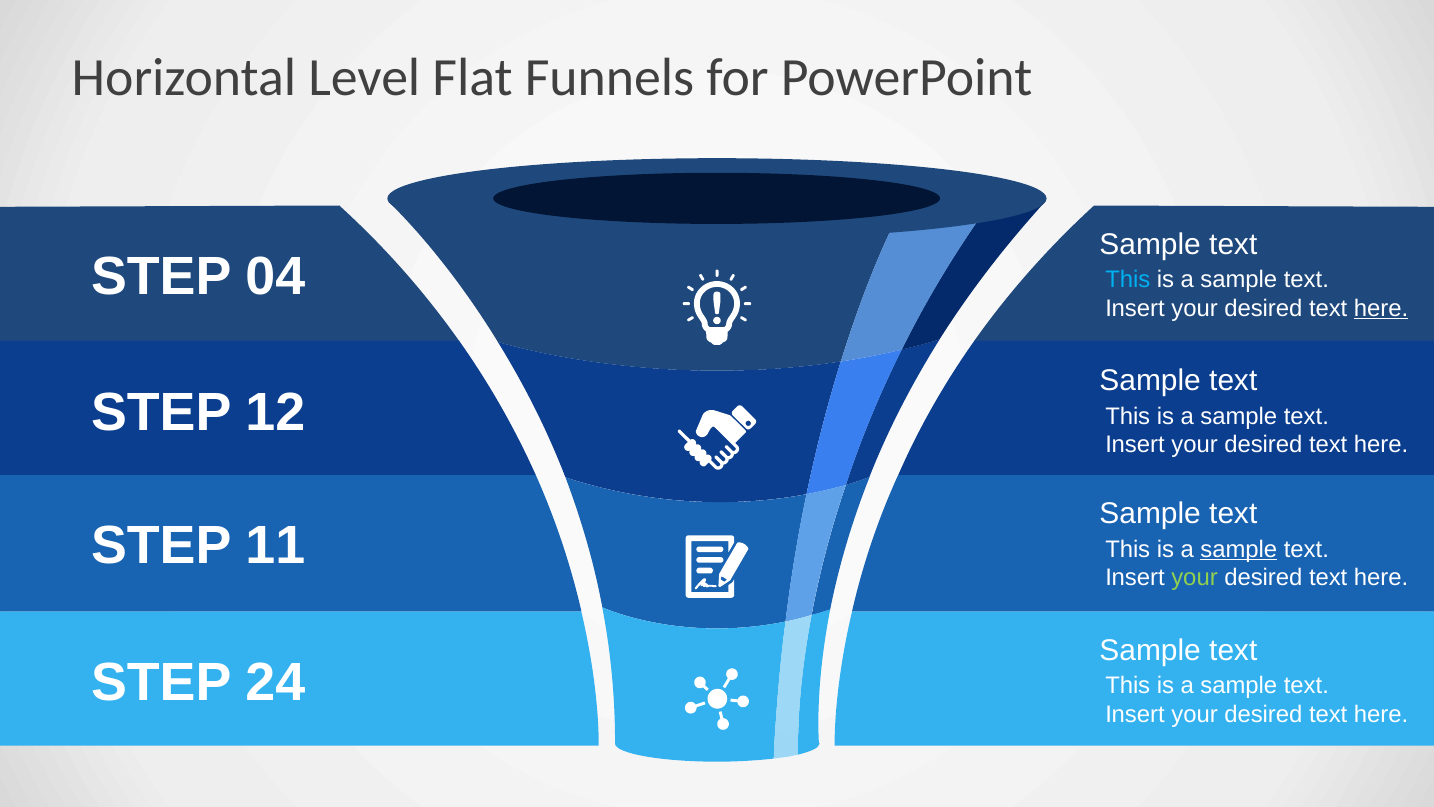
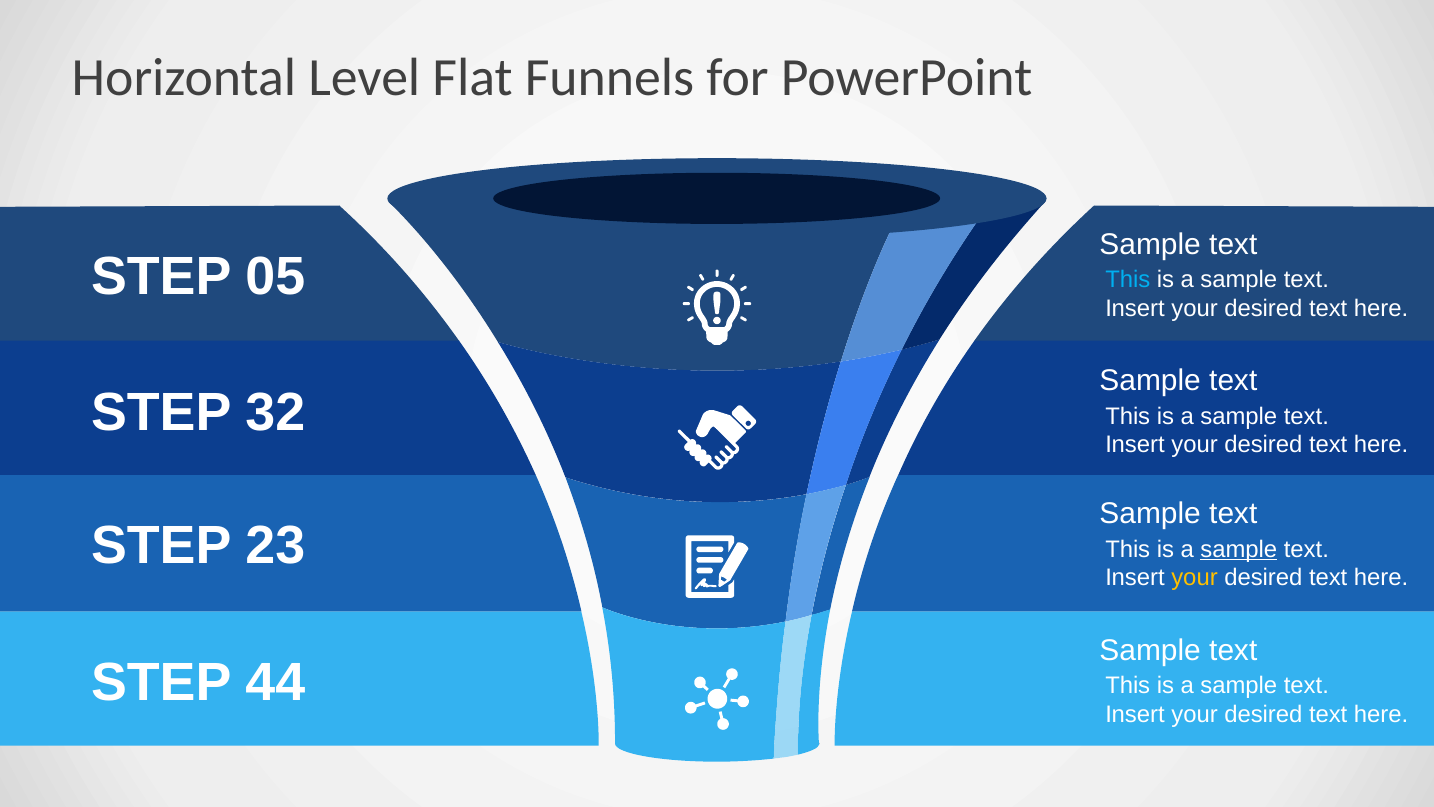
04: 04 -> 05
here at (1381, 308) underline: present -> none
12: 12 -> 32
11: 11 -> 23
your at (1195, 578) colour: light green -> yellow
24: 24 -> 44
